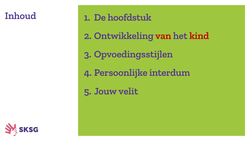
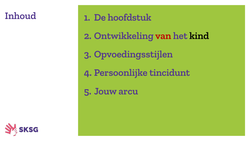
kind colour: red -> black
interdum: interdum -> tincidunt
velit: velit -> arcu
